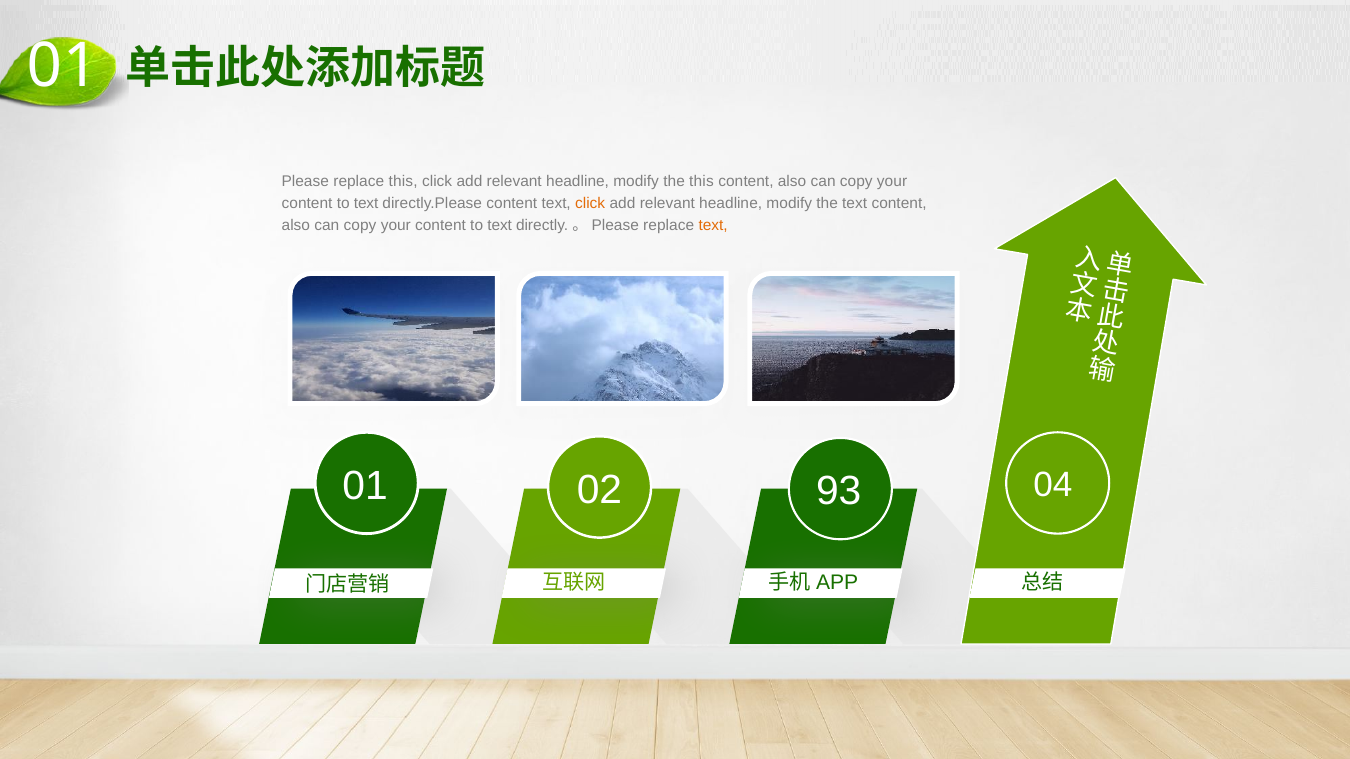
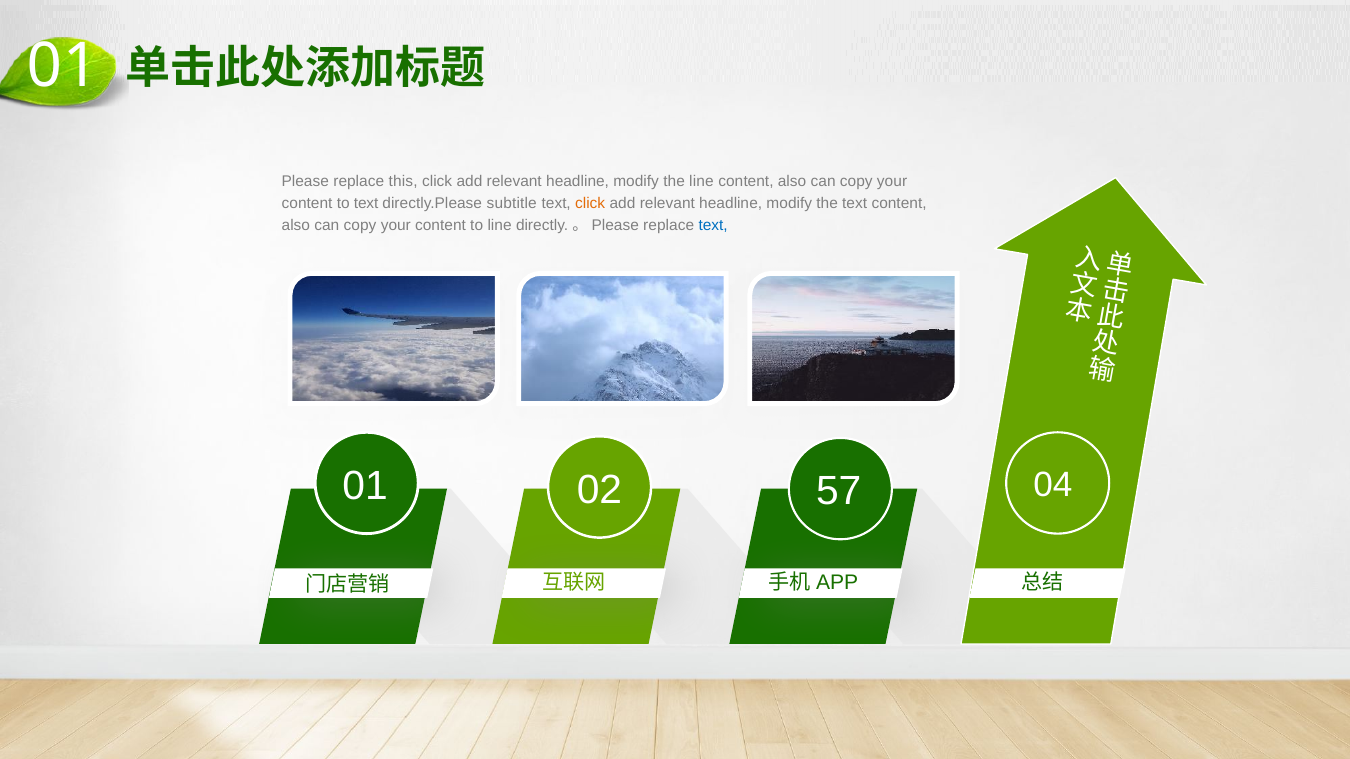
the this: this -> line
directly.Please content: content -> subtitle
text at (500, 226): text -> line
text at (713, 226) colour: orange -> blue
93: 93 -> 57
